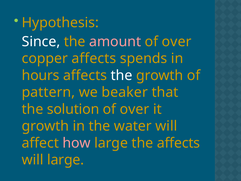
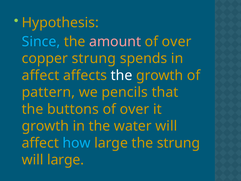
Since colour: white -> light blue
copper affects: affects -> strung
hours at (41, 75): hours -> affect
beaker: beaker -> pencils
solution: solution -> buttons
how colour: pink -> light blue
the affects: affects -> strung
